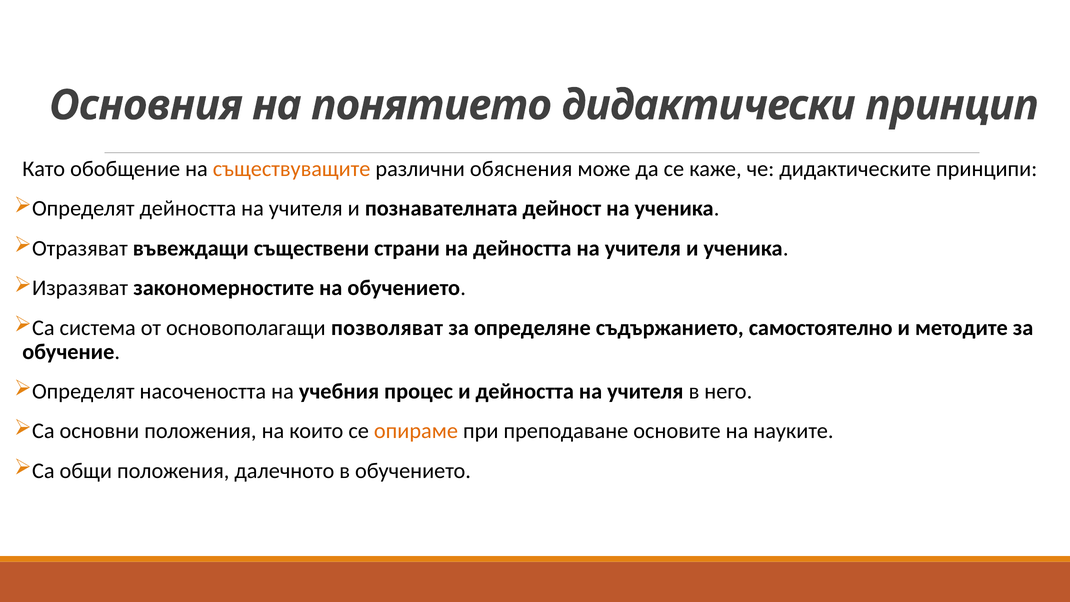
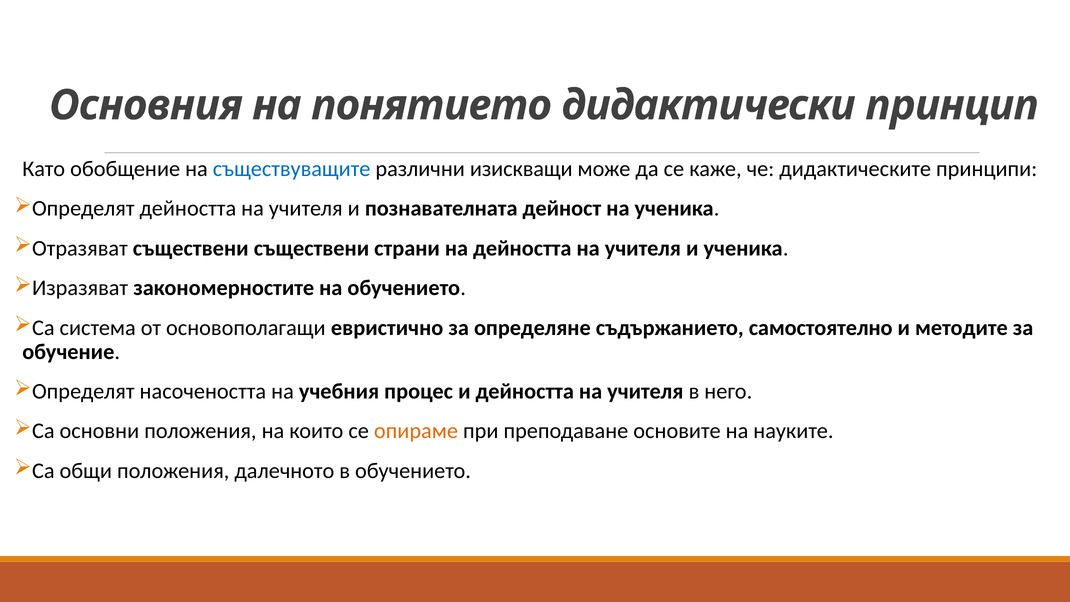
съществуващите colour: orange -> blue
обяснения: обяснения -> изискващи
Отразяват въвеждащи: въвеждащи -> съществени
позволяват: позволяват -> евристично
